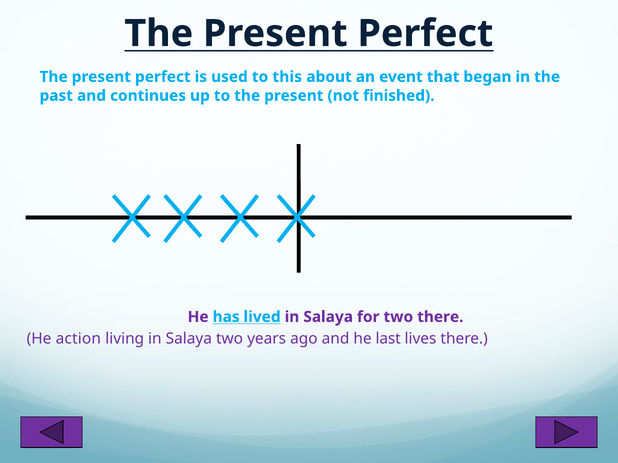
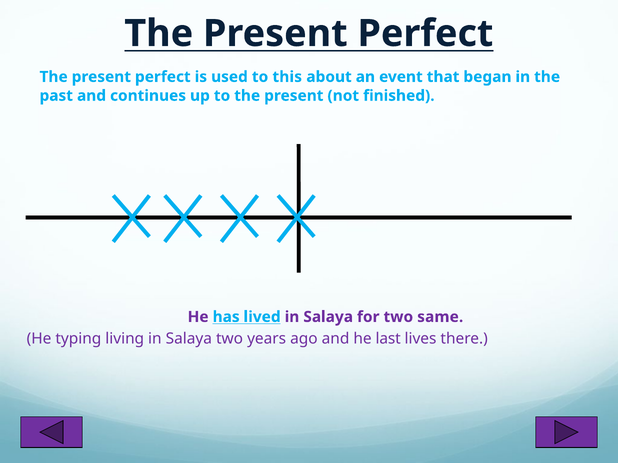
two there: there -> same
action: action -> typing
